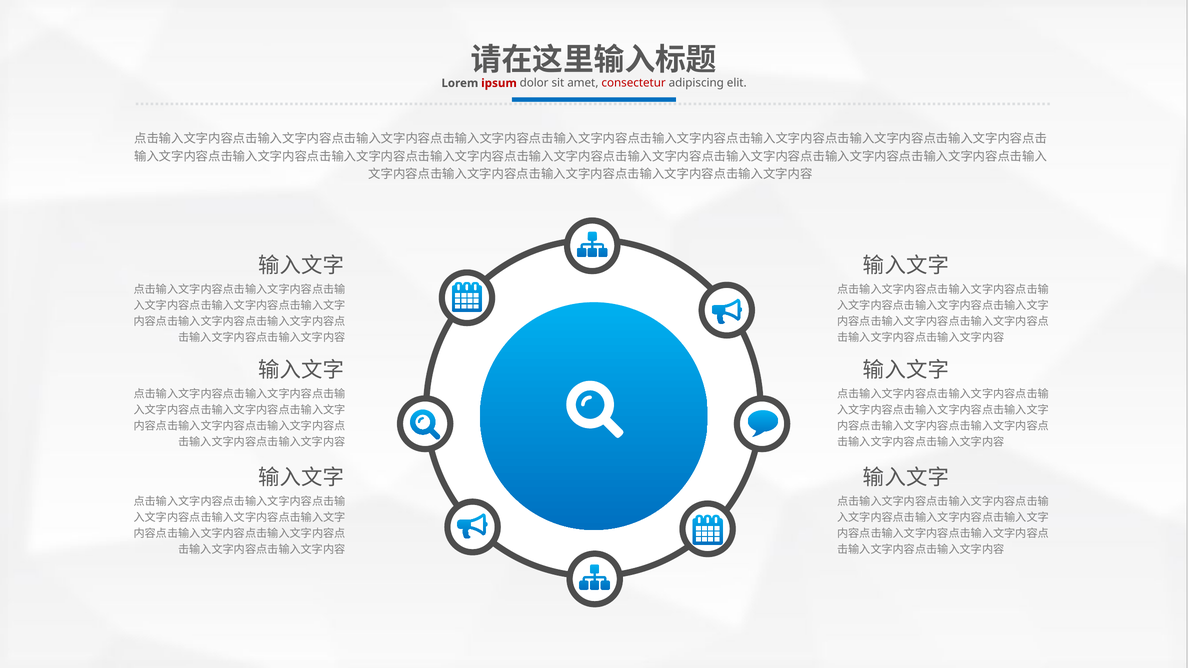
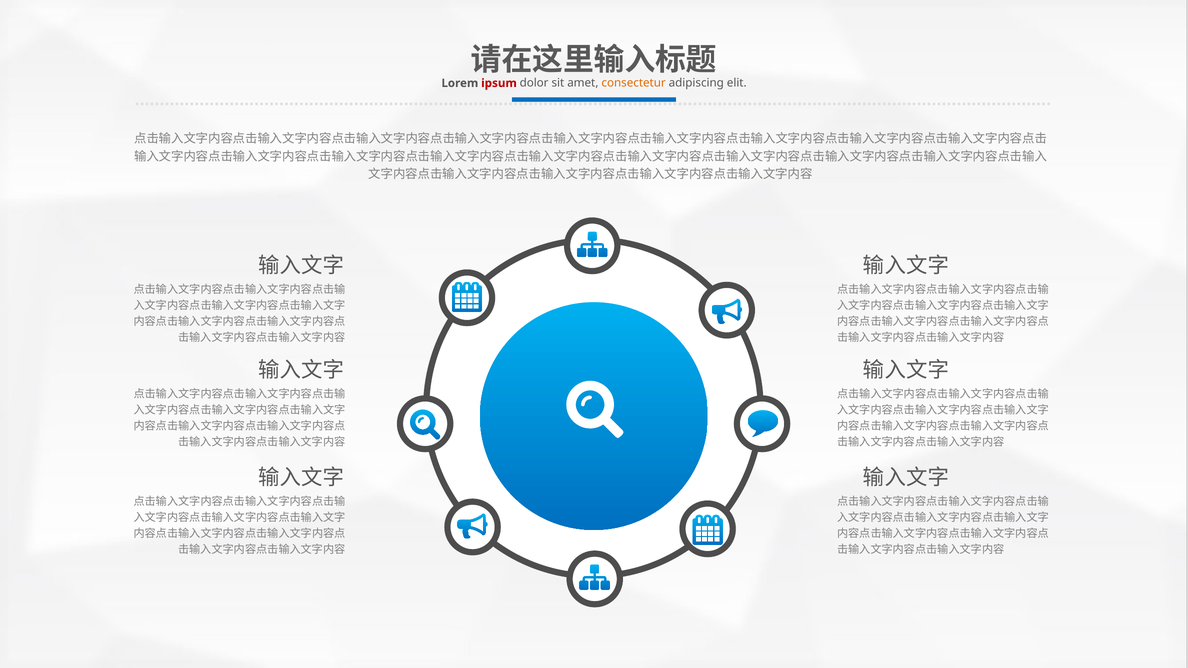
consectetur colour: red -> orange
